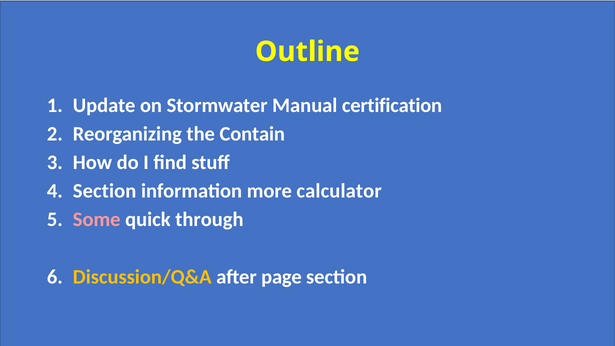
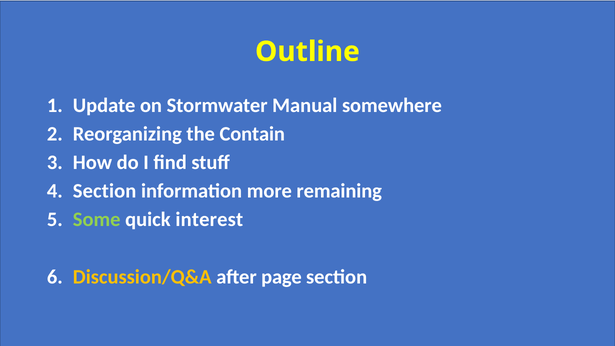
certification: certification -> somewhere
calculator: calculator -> remaining
Some colour: pink -> light green
through: through -> interest
